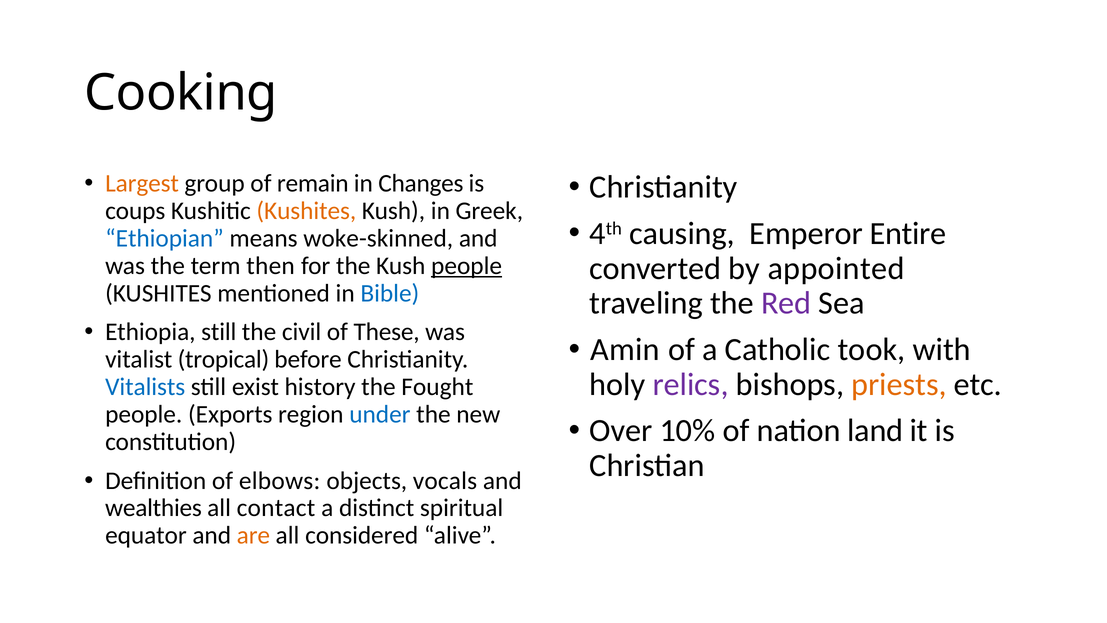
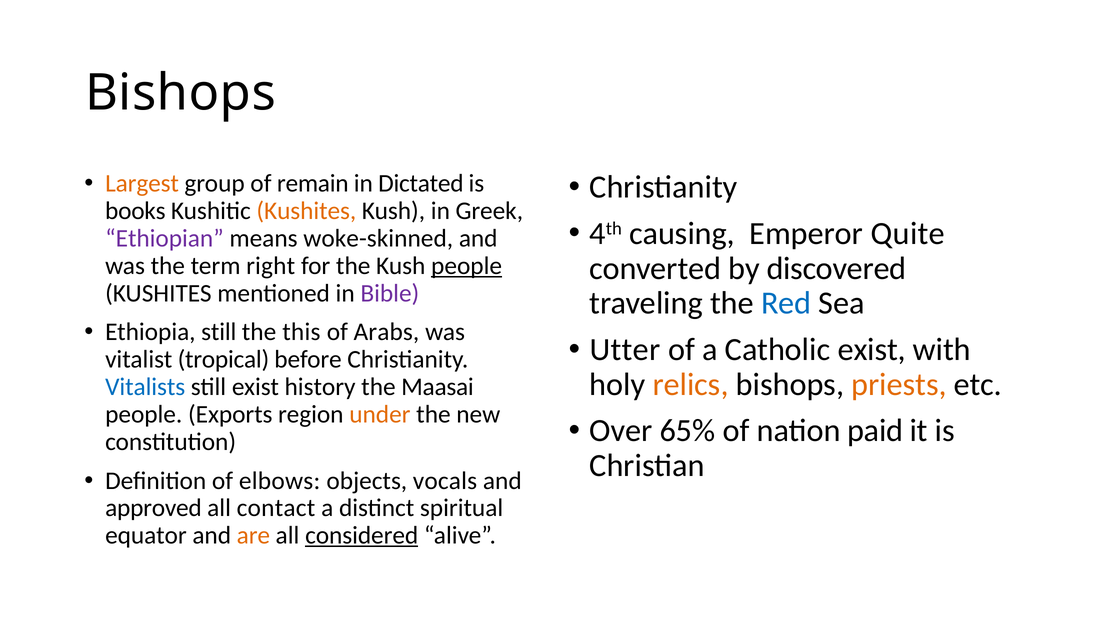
Cooking at (181, 93): Cooking -> Bishops
Changes: Changes -> Dictated
coups: coups -> books
Entire: Entire -> Quite
Ethiopian colour: blue -> purple
appointed: appointed -> discovered
then: then -> right
Bible colour: blue -> purple
Red colour: purple -> blue
civil: civil -> this
These: These -> Arabs
Amin: Amin -> Utter
Catholic took: took -> exist
relics colour: purple -> orange
Fought: Fought -> Maasai
under colour: blue -> orange
10%: 10% -> 65%
land: land -> paid
wealthies: wealthies -> approved
considered underline: none -> present
